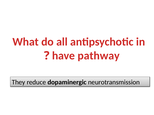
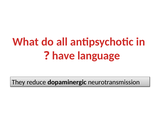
pathway: pathway -> language
